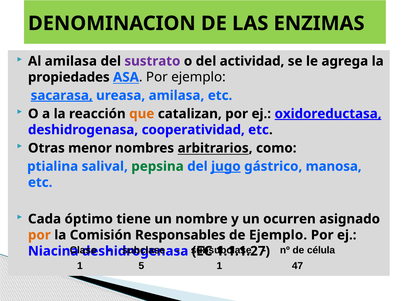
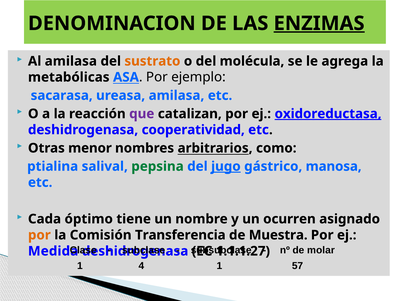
ENZIMAS underline: none -> present
sustrato colour: purple -> orange
actividad: actividad -> molécula
propiedades: propiedades -> metabólicas
sacarasa underline: present -> none
que colour: orange -> purple
Responsables: Responsables -> Transferencia
de Ejemplo: Ejemplo -> Muestra
célula: célula -> molar
Niacina: Niacina -> Medida
5: 5 -> 4
47: 47 -> 57
